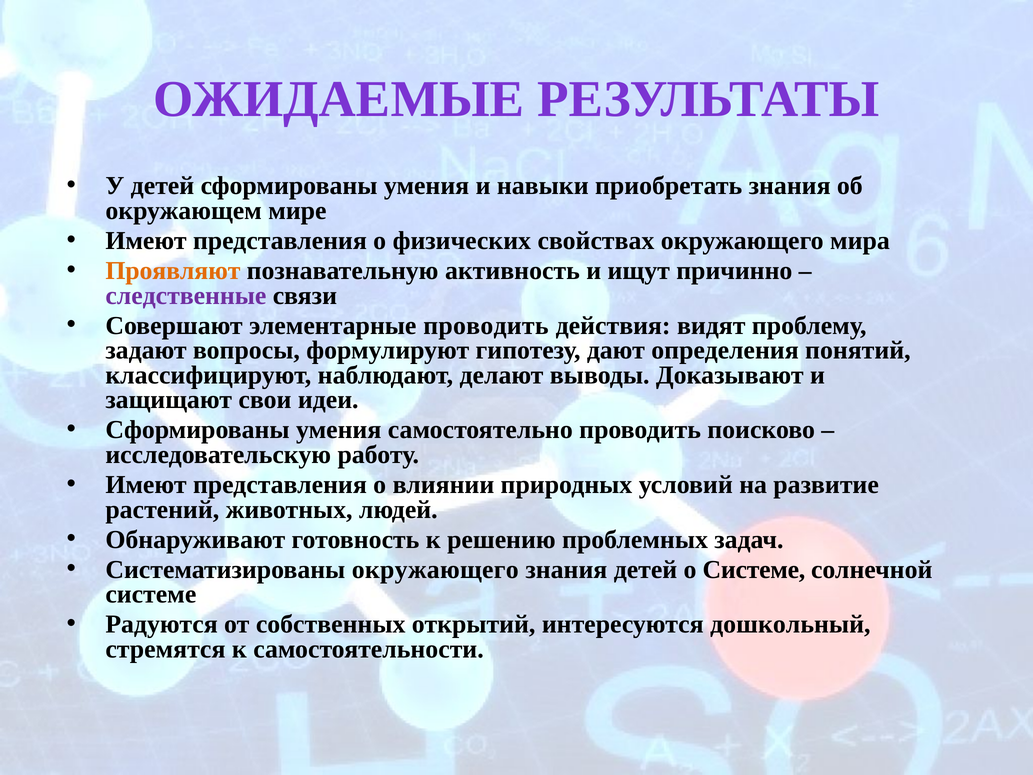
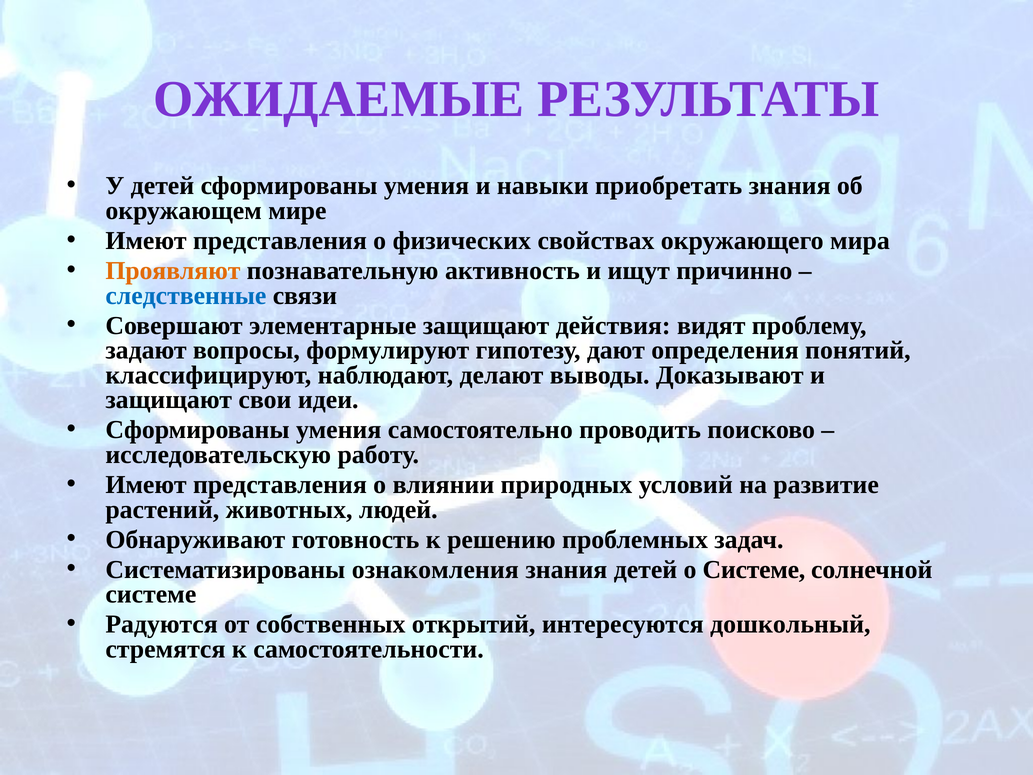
следственные colour: purple -> blue
элементарные проводить: проводить -> защищают
Систематизированы окружающего: окружающего -> ознакомления
